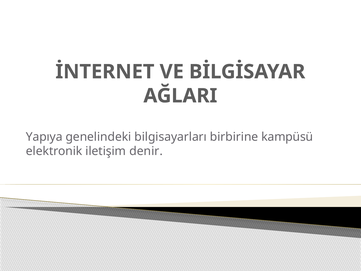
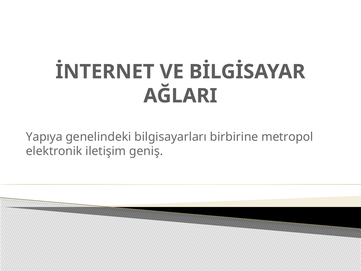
kampüsü: kampüsü -> metropol
denir: denir -> geniş
